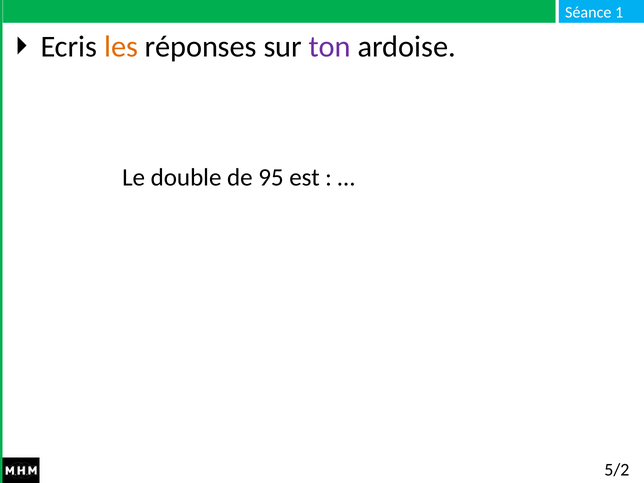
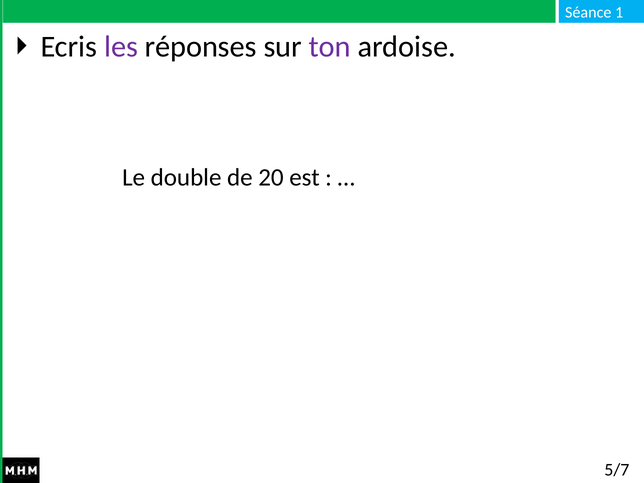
les colour: orange -> purple
95: 95 -> 20
5/2: 5/2 -> 5/7
